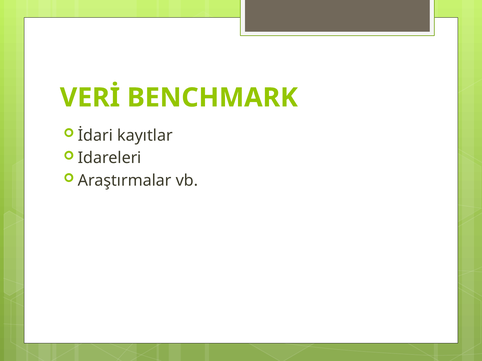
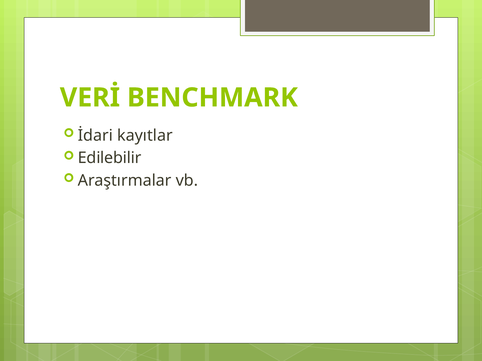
Idareleri: Idareleri -> Edilebilir
